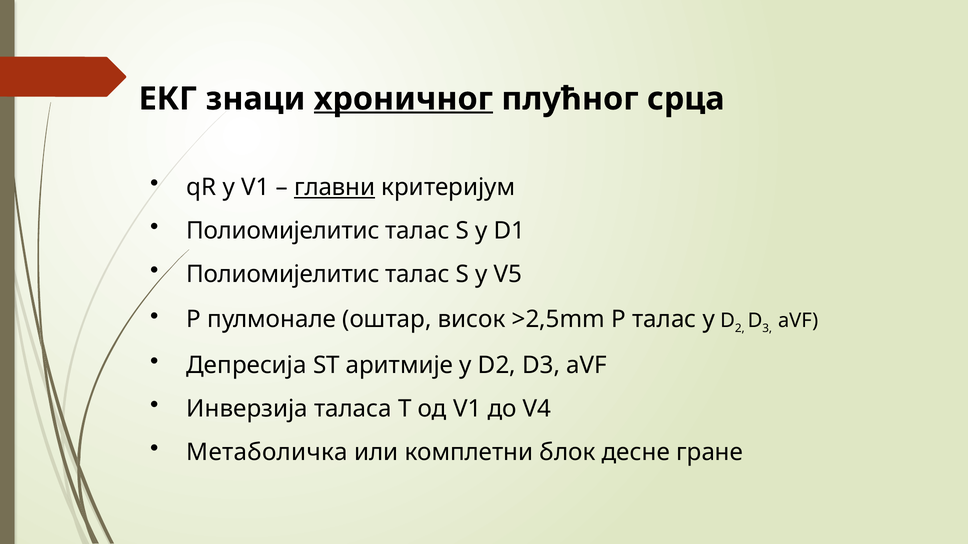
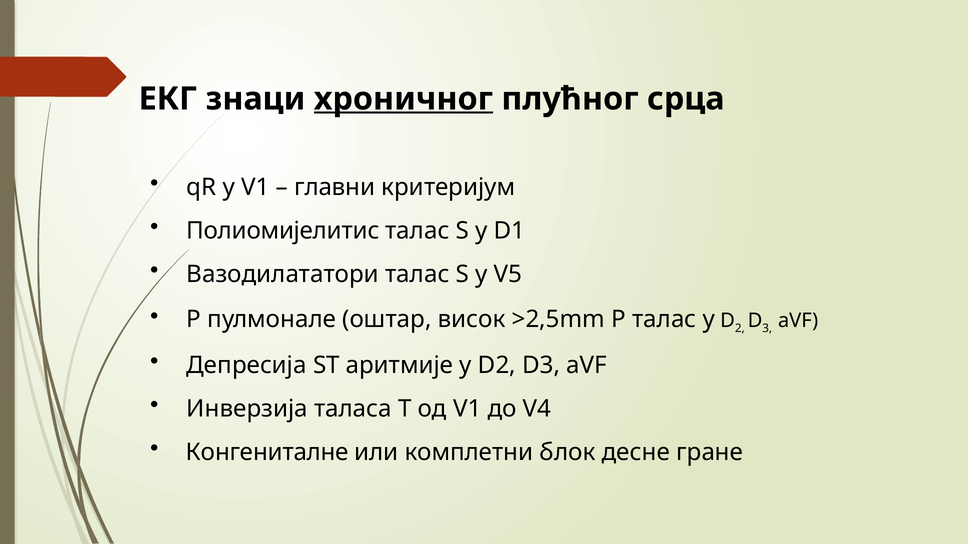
главни underline: present -> none
Полиомијелитис at (283, 275): Полиомијелитис -> Вазодилататори
Метаболичка: Метаболичка -> Конгениталне
